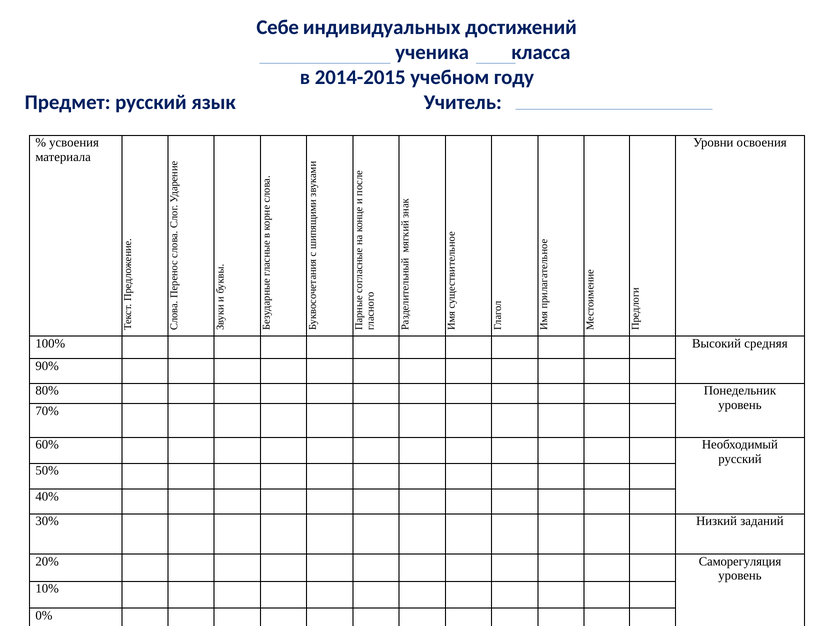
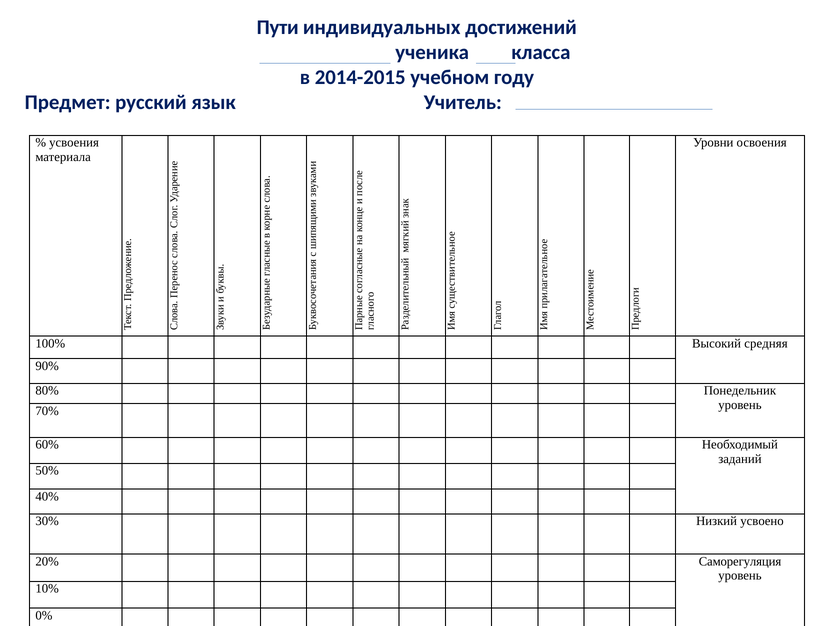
Себе: Себе -> Пути
русский at (740, 458): русский -> заданий
заданий: заданий -> усвоено
